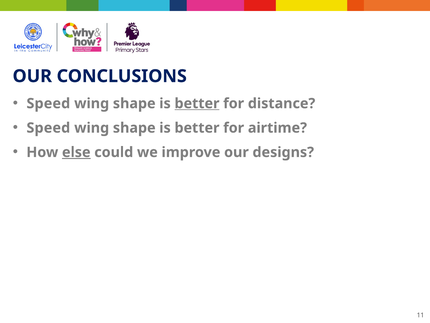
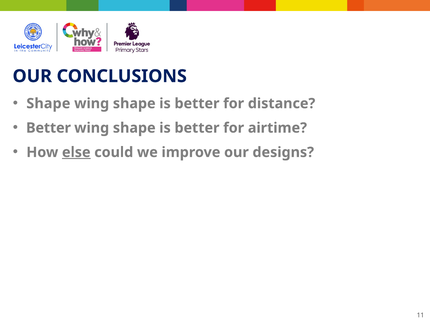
Speed at (48, 103): Speed -> Shape
better at (197, 103) underline: present -> none
Speed at (48, 128): Speed -> Better
